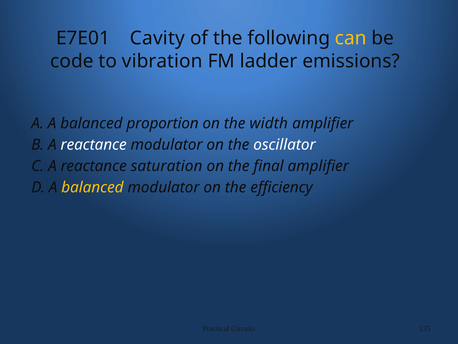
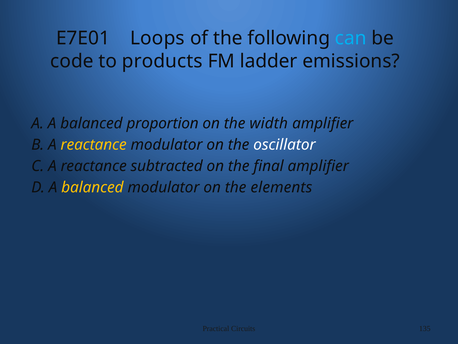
Cavity: Cavity -> Loops
can colour: yellow -> light blue
vibration: vibration -> products
reactance at (94, 145) colour: white -> yellow
saturation: saturation -> subtracted
efficiency: efficiency -> elements
